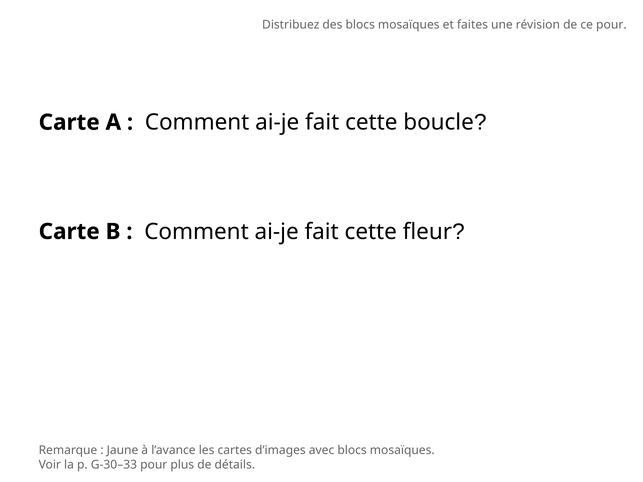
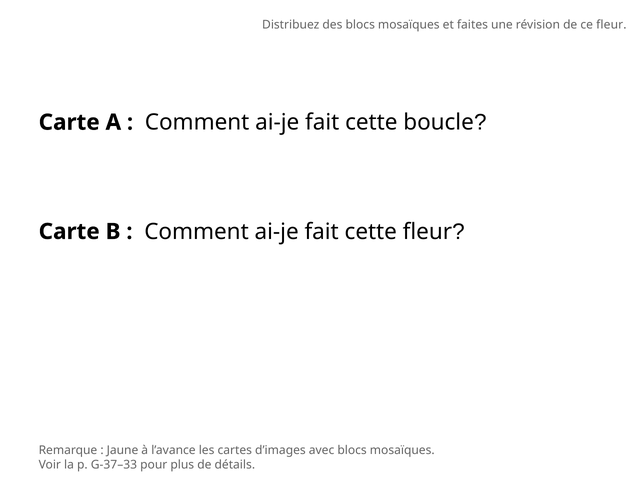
ce pour: pour -> fleur
G-30–33: G-30–33 -> G-37–33
